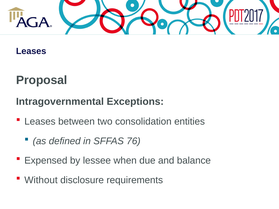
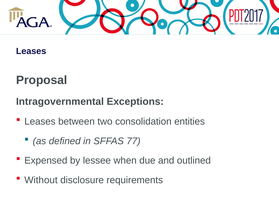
76: 76 -> 77
balance: balance -> outlined
